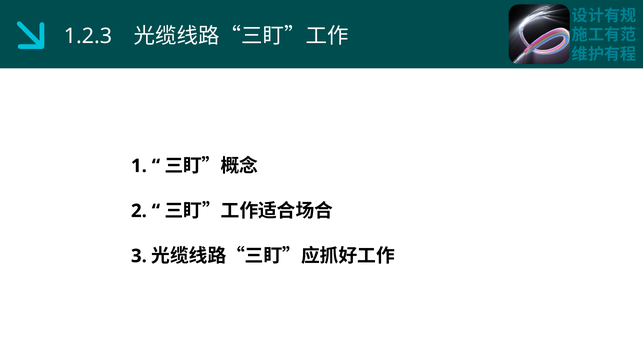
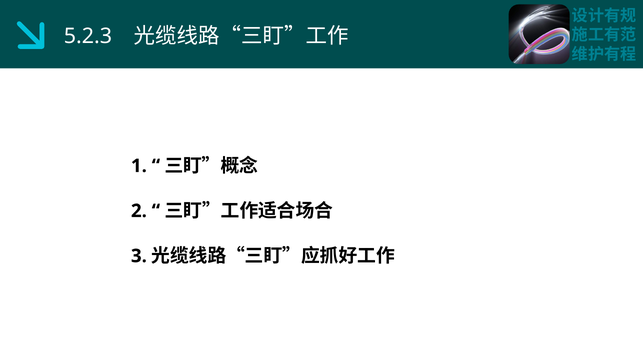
1.2.3: 1.2.3 -> 5.2.3
